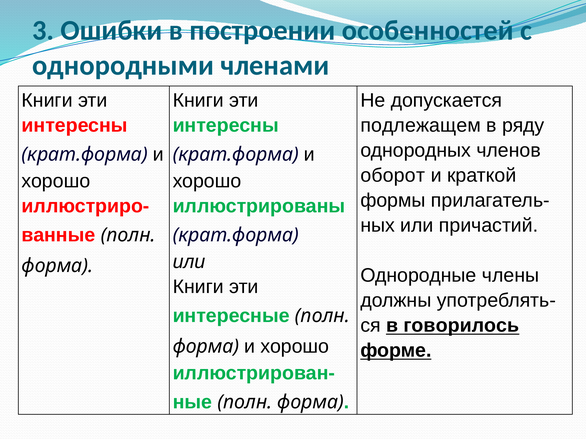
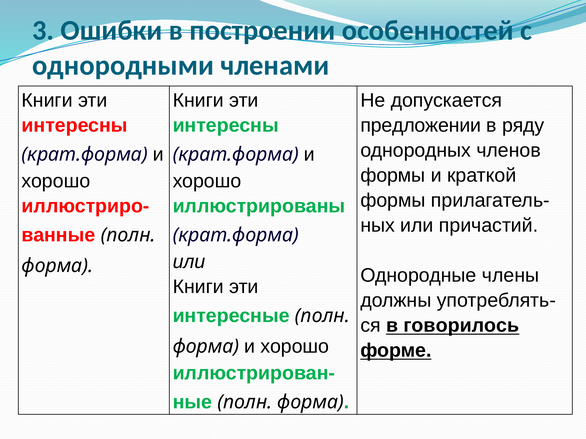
подлежащем: подлежащем -> предложении
оборот at (393, 176): оборот -> формы
